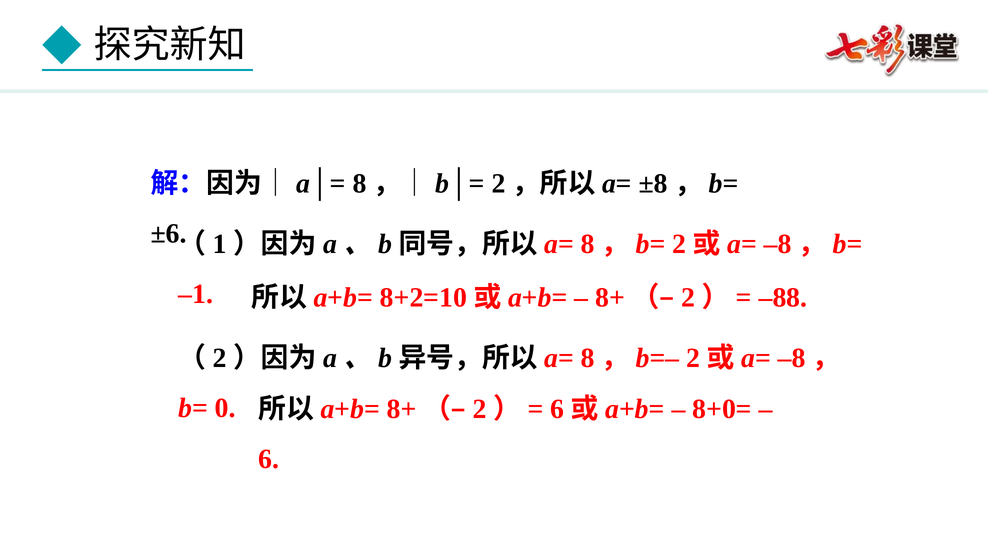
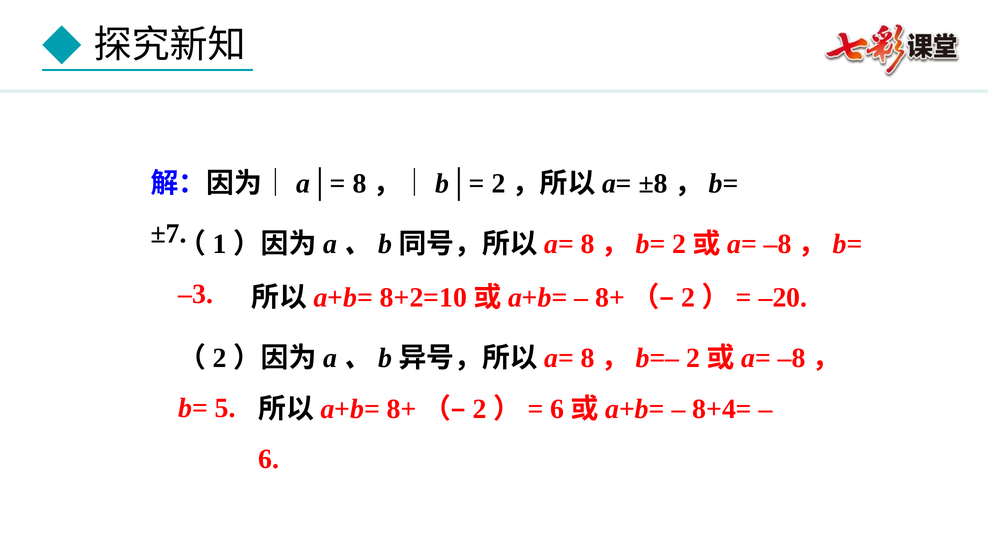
±6: ±6 -> ±7
–1: –1 -> –3
–88: –88 -> –20
0: 0 -> 5
8+0=: 8+0= -> 8+4=
